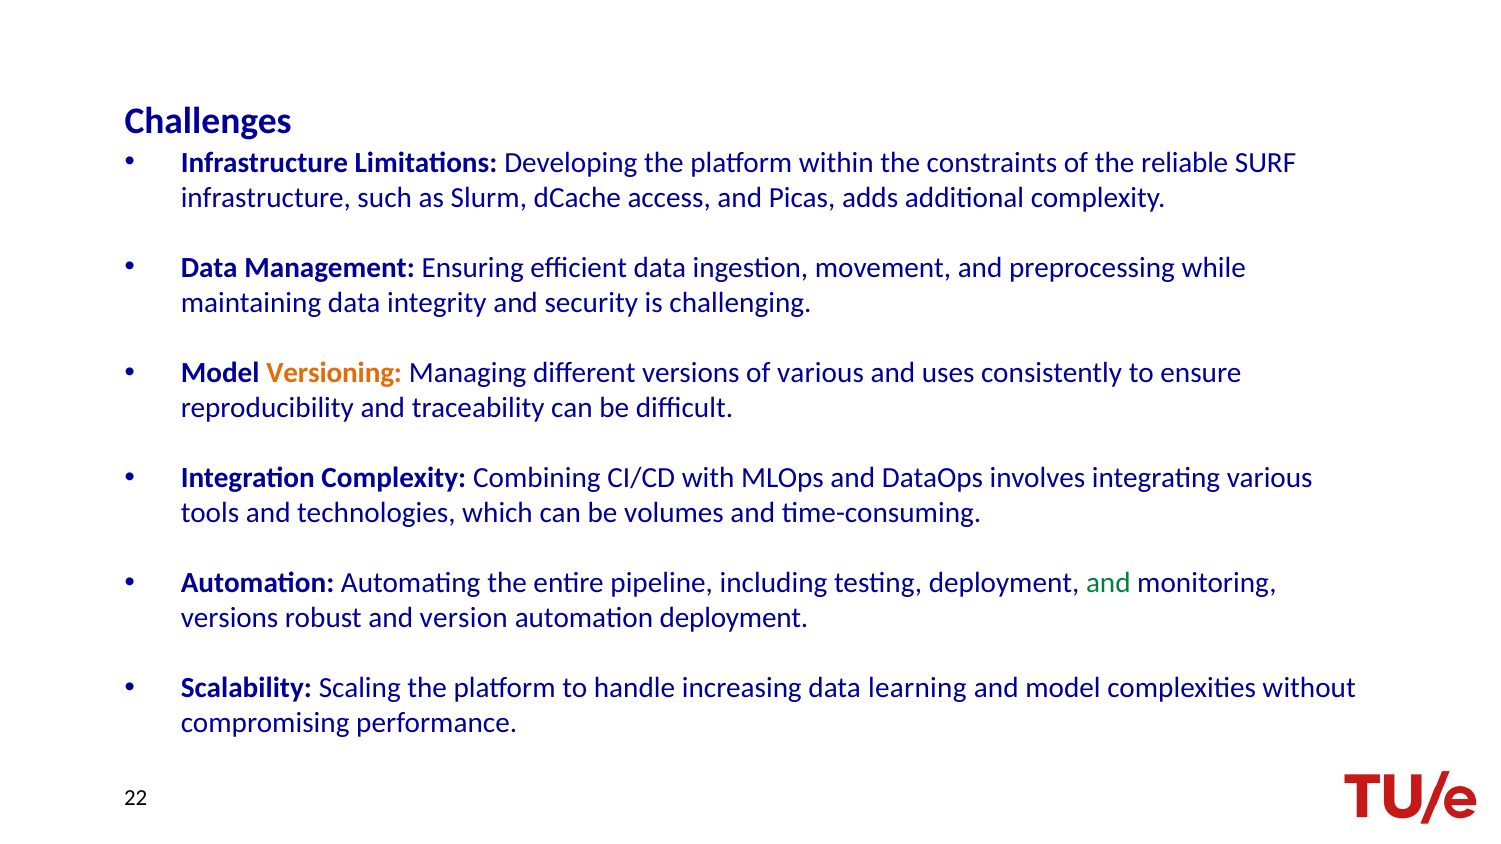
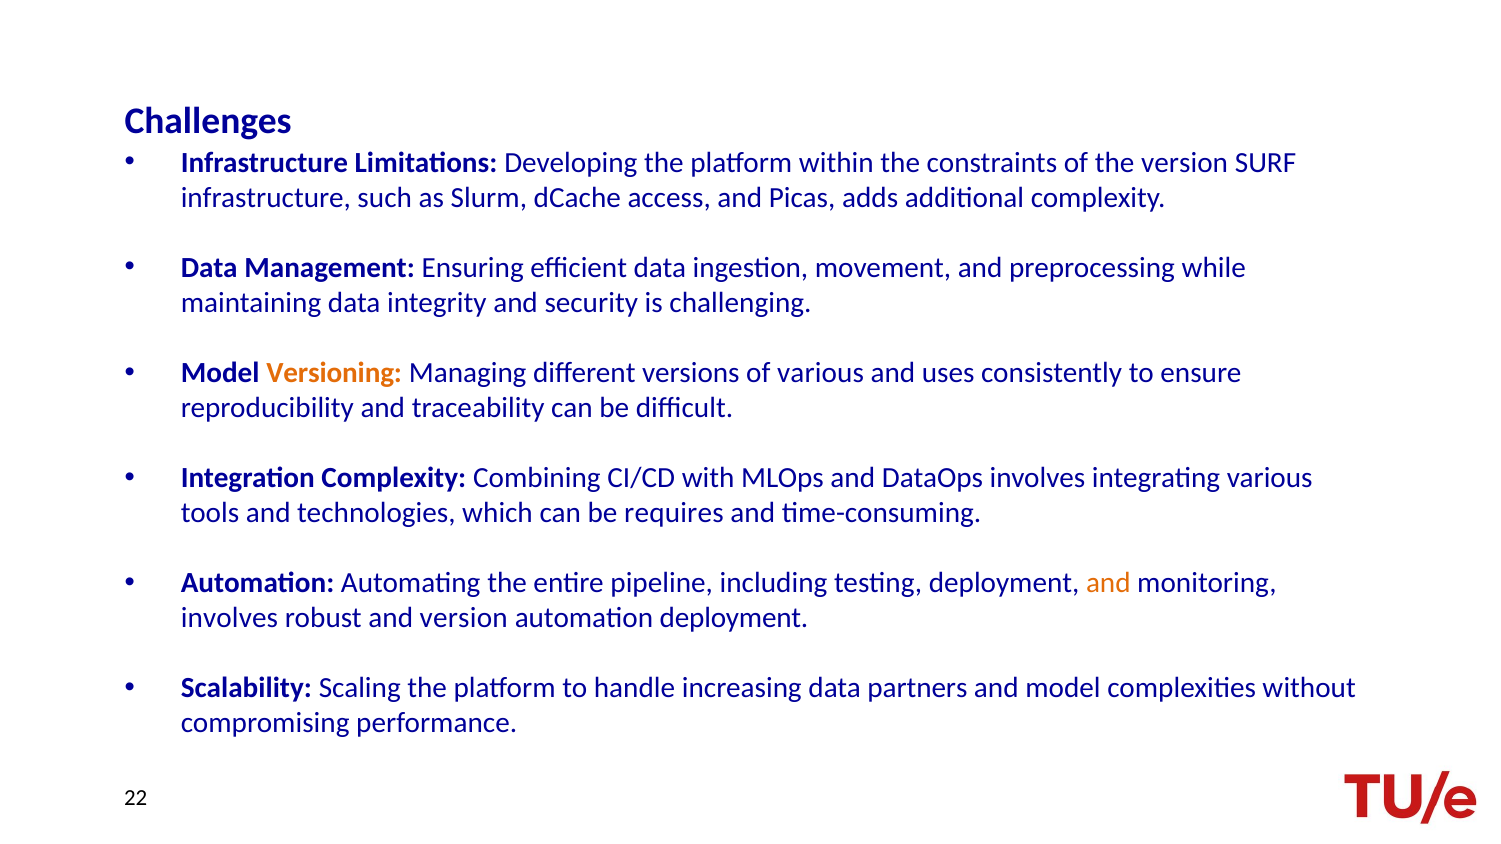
the reliable: reliable -> version
volumes: volumes -> requires
and at (1108, 583) colour: green -> orange
versions at (230, 618): versions -> involves
learning: learning -> partners
